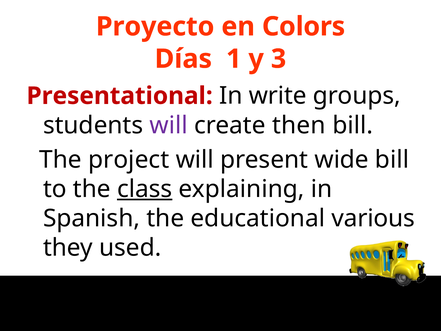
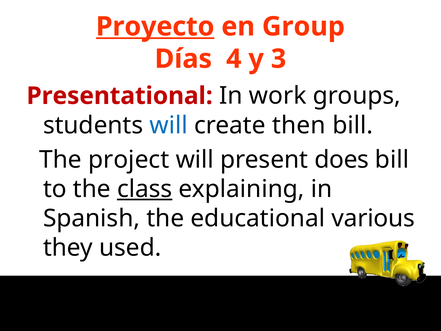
Proyecto underline: none -> present
Colors: Colors -> Group
1: 1 -> 4
write: write -> work
will at (169, 125) colour: purple -> blue
wide: wide -> does
